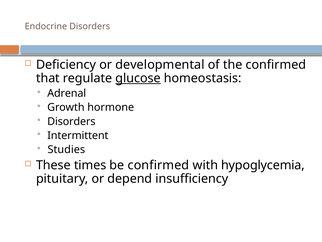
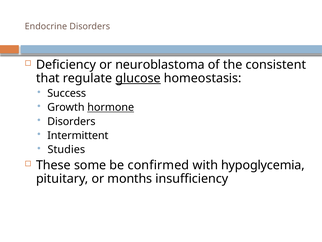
developmental: developmental -> neuroblastoma
the confirmed: confirmed -> consistent
Adrenal: Adrenal -> Success
hormone underline: none -> present
times: times -> some
depend: depend -> months
